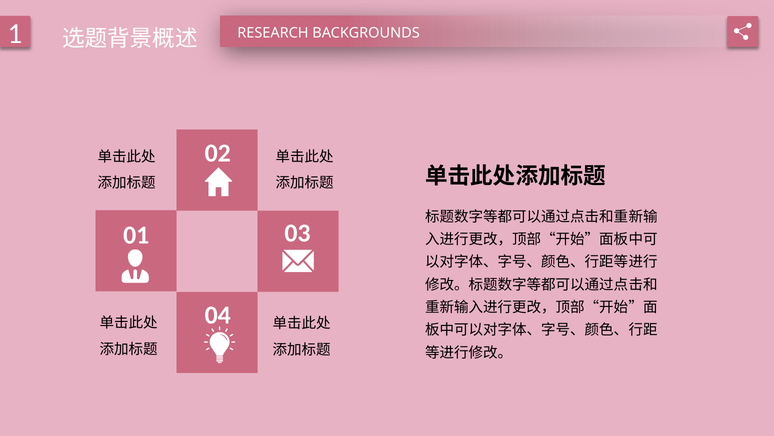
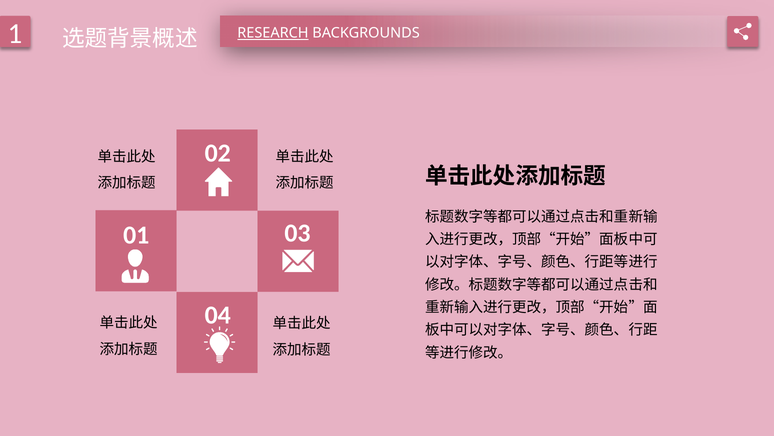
RESEARCH underline: none -> present
